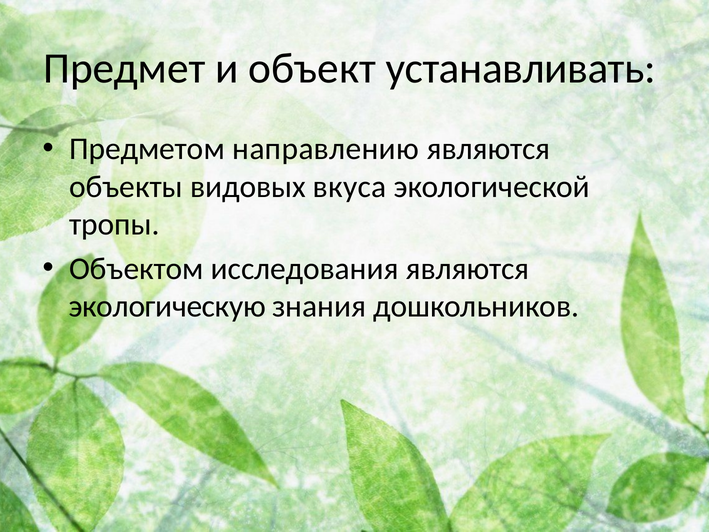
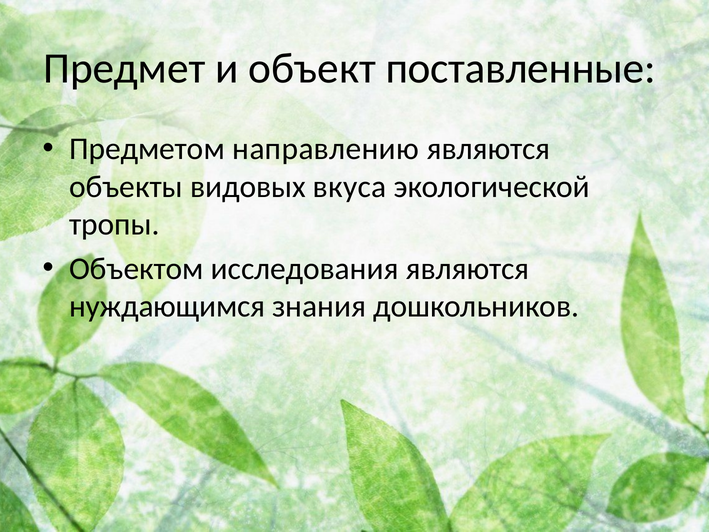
устанавливать: устанавливать -> поставленные
экологическую: экологическую -> нуждающимся
